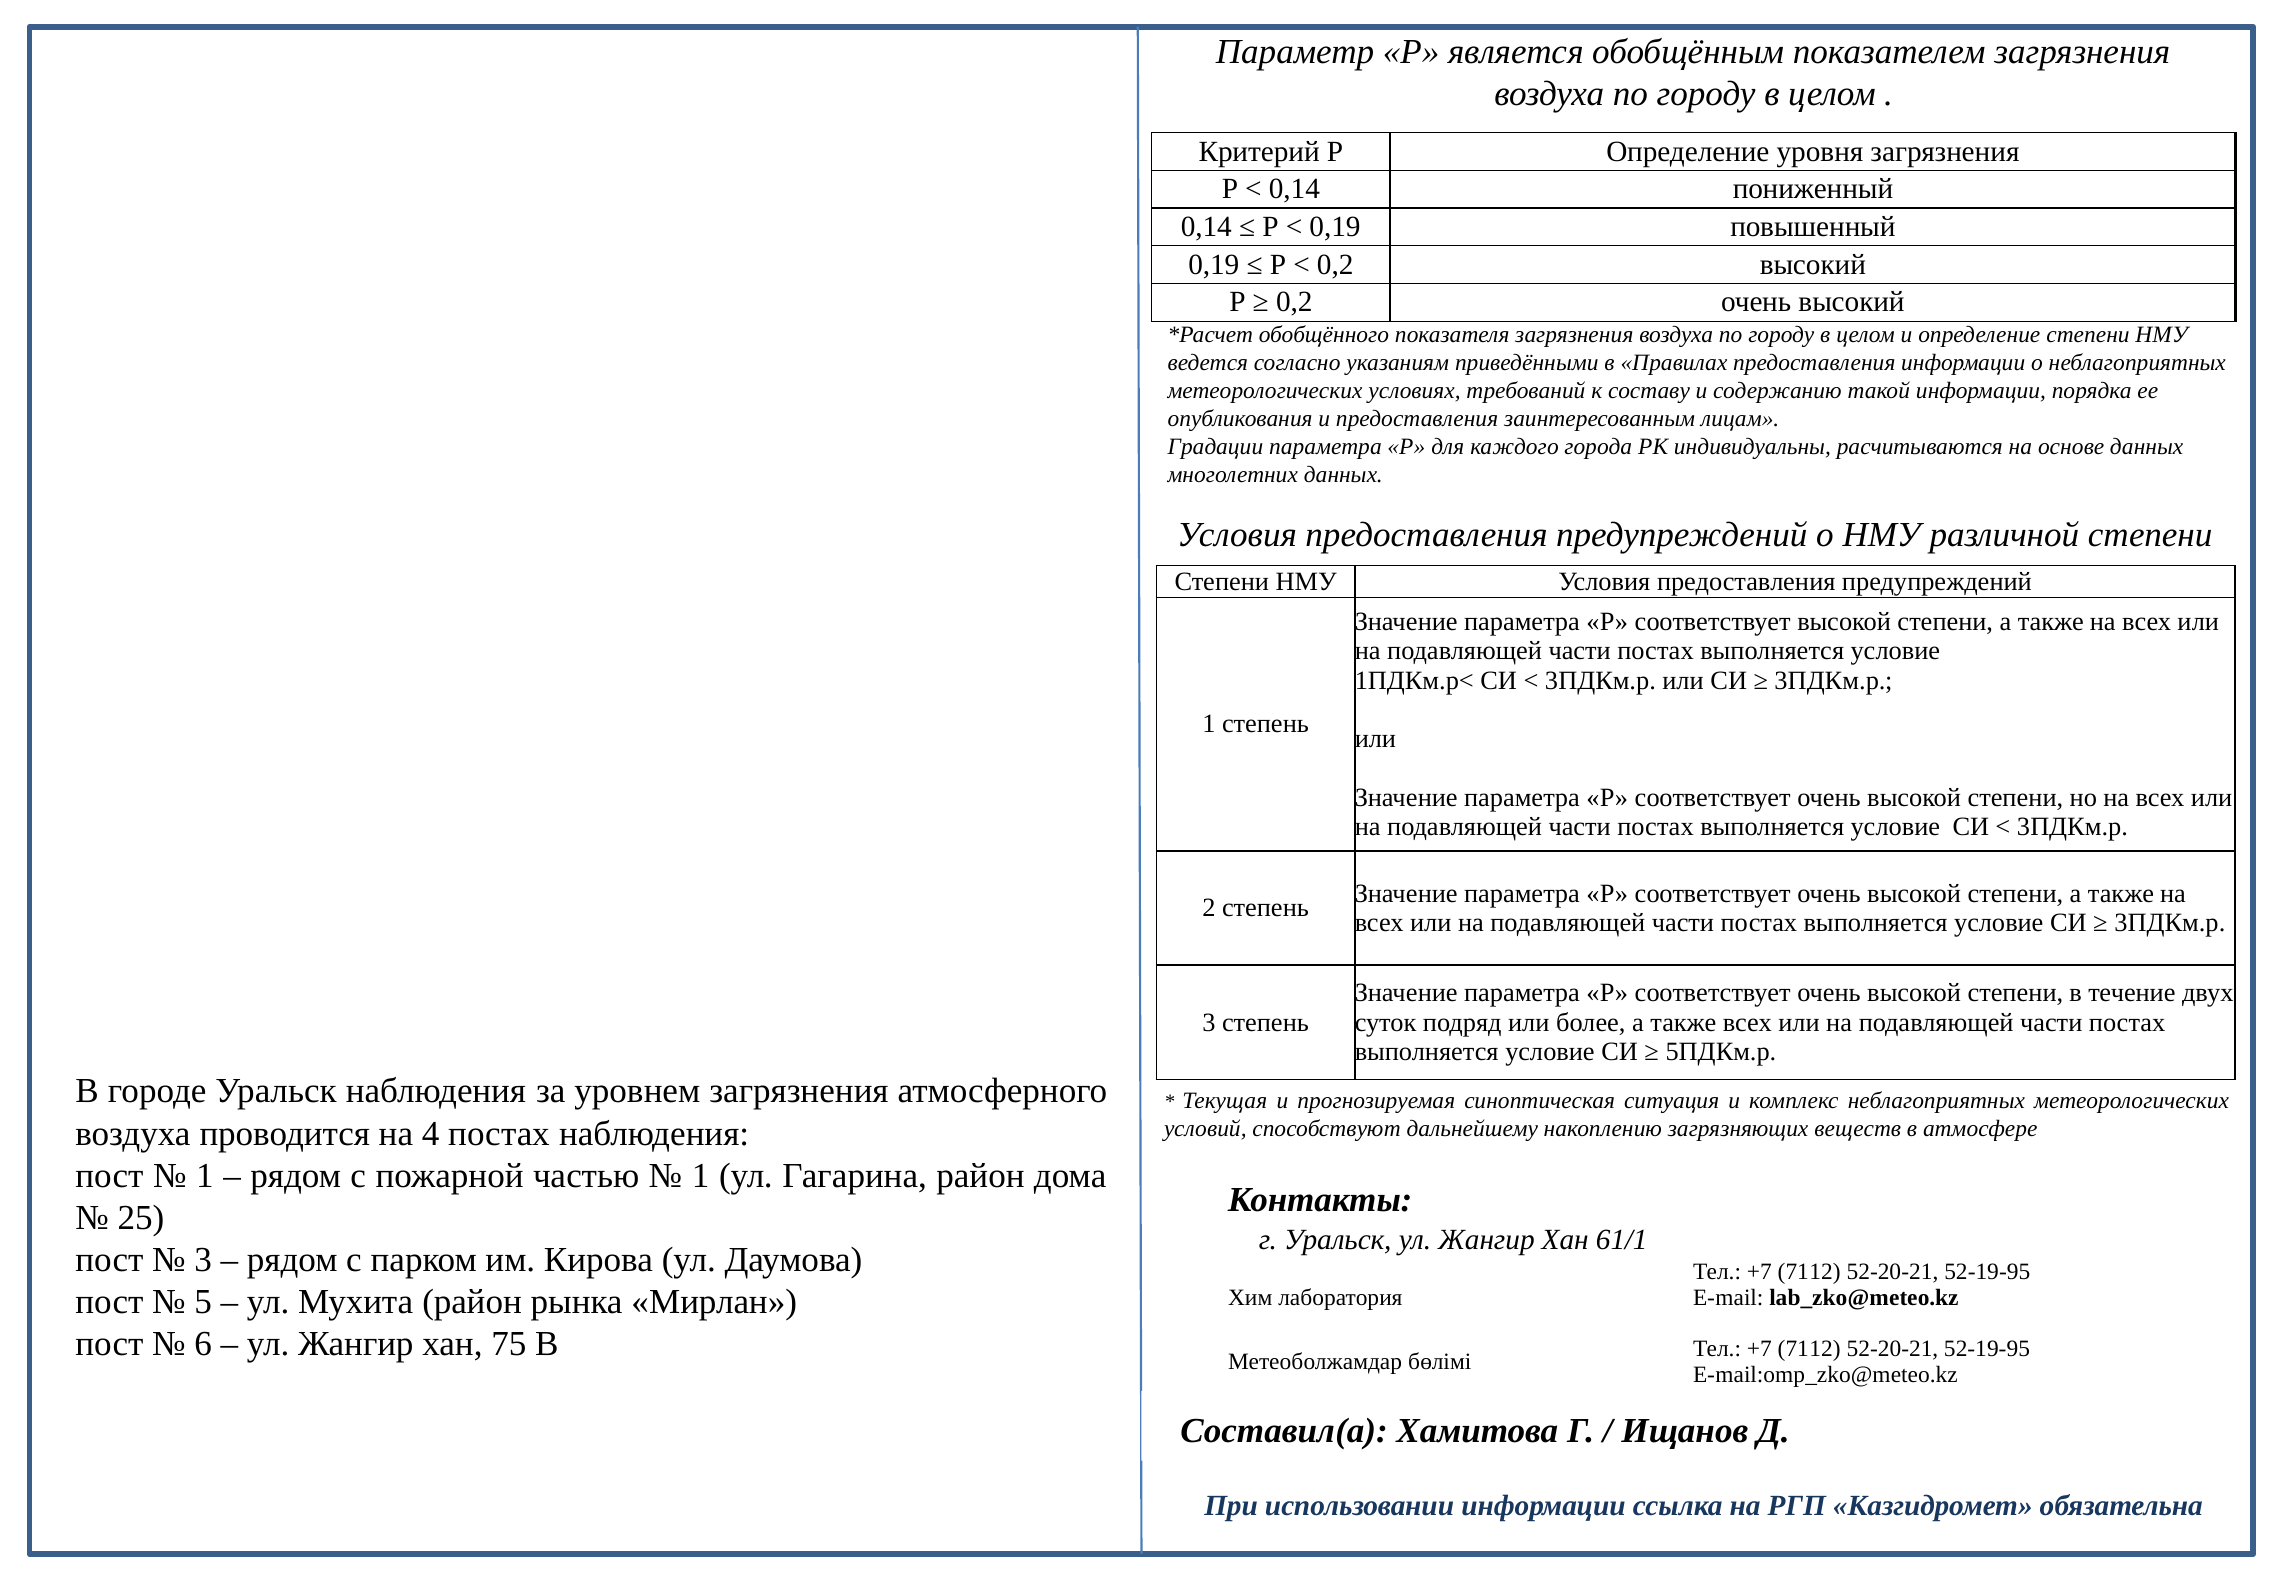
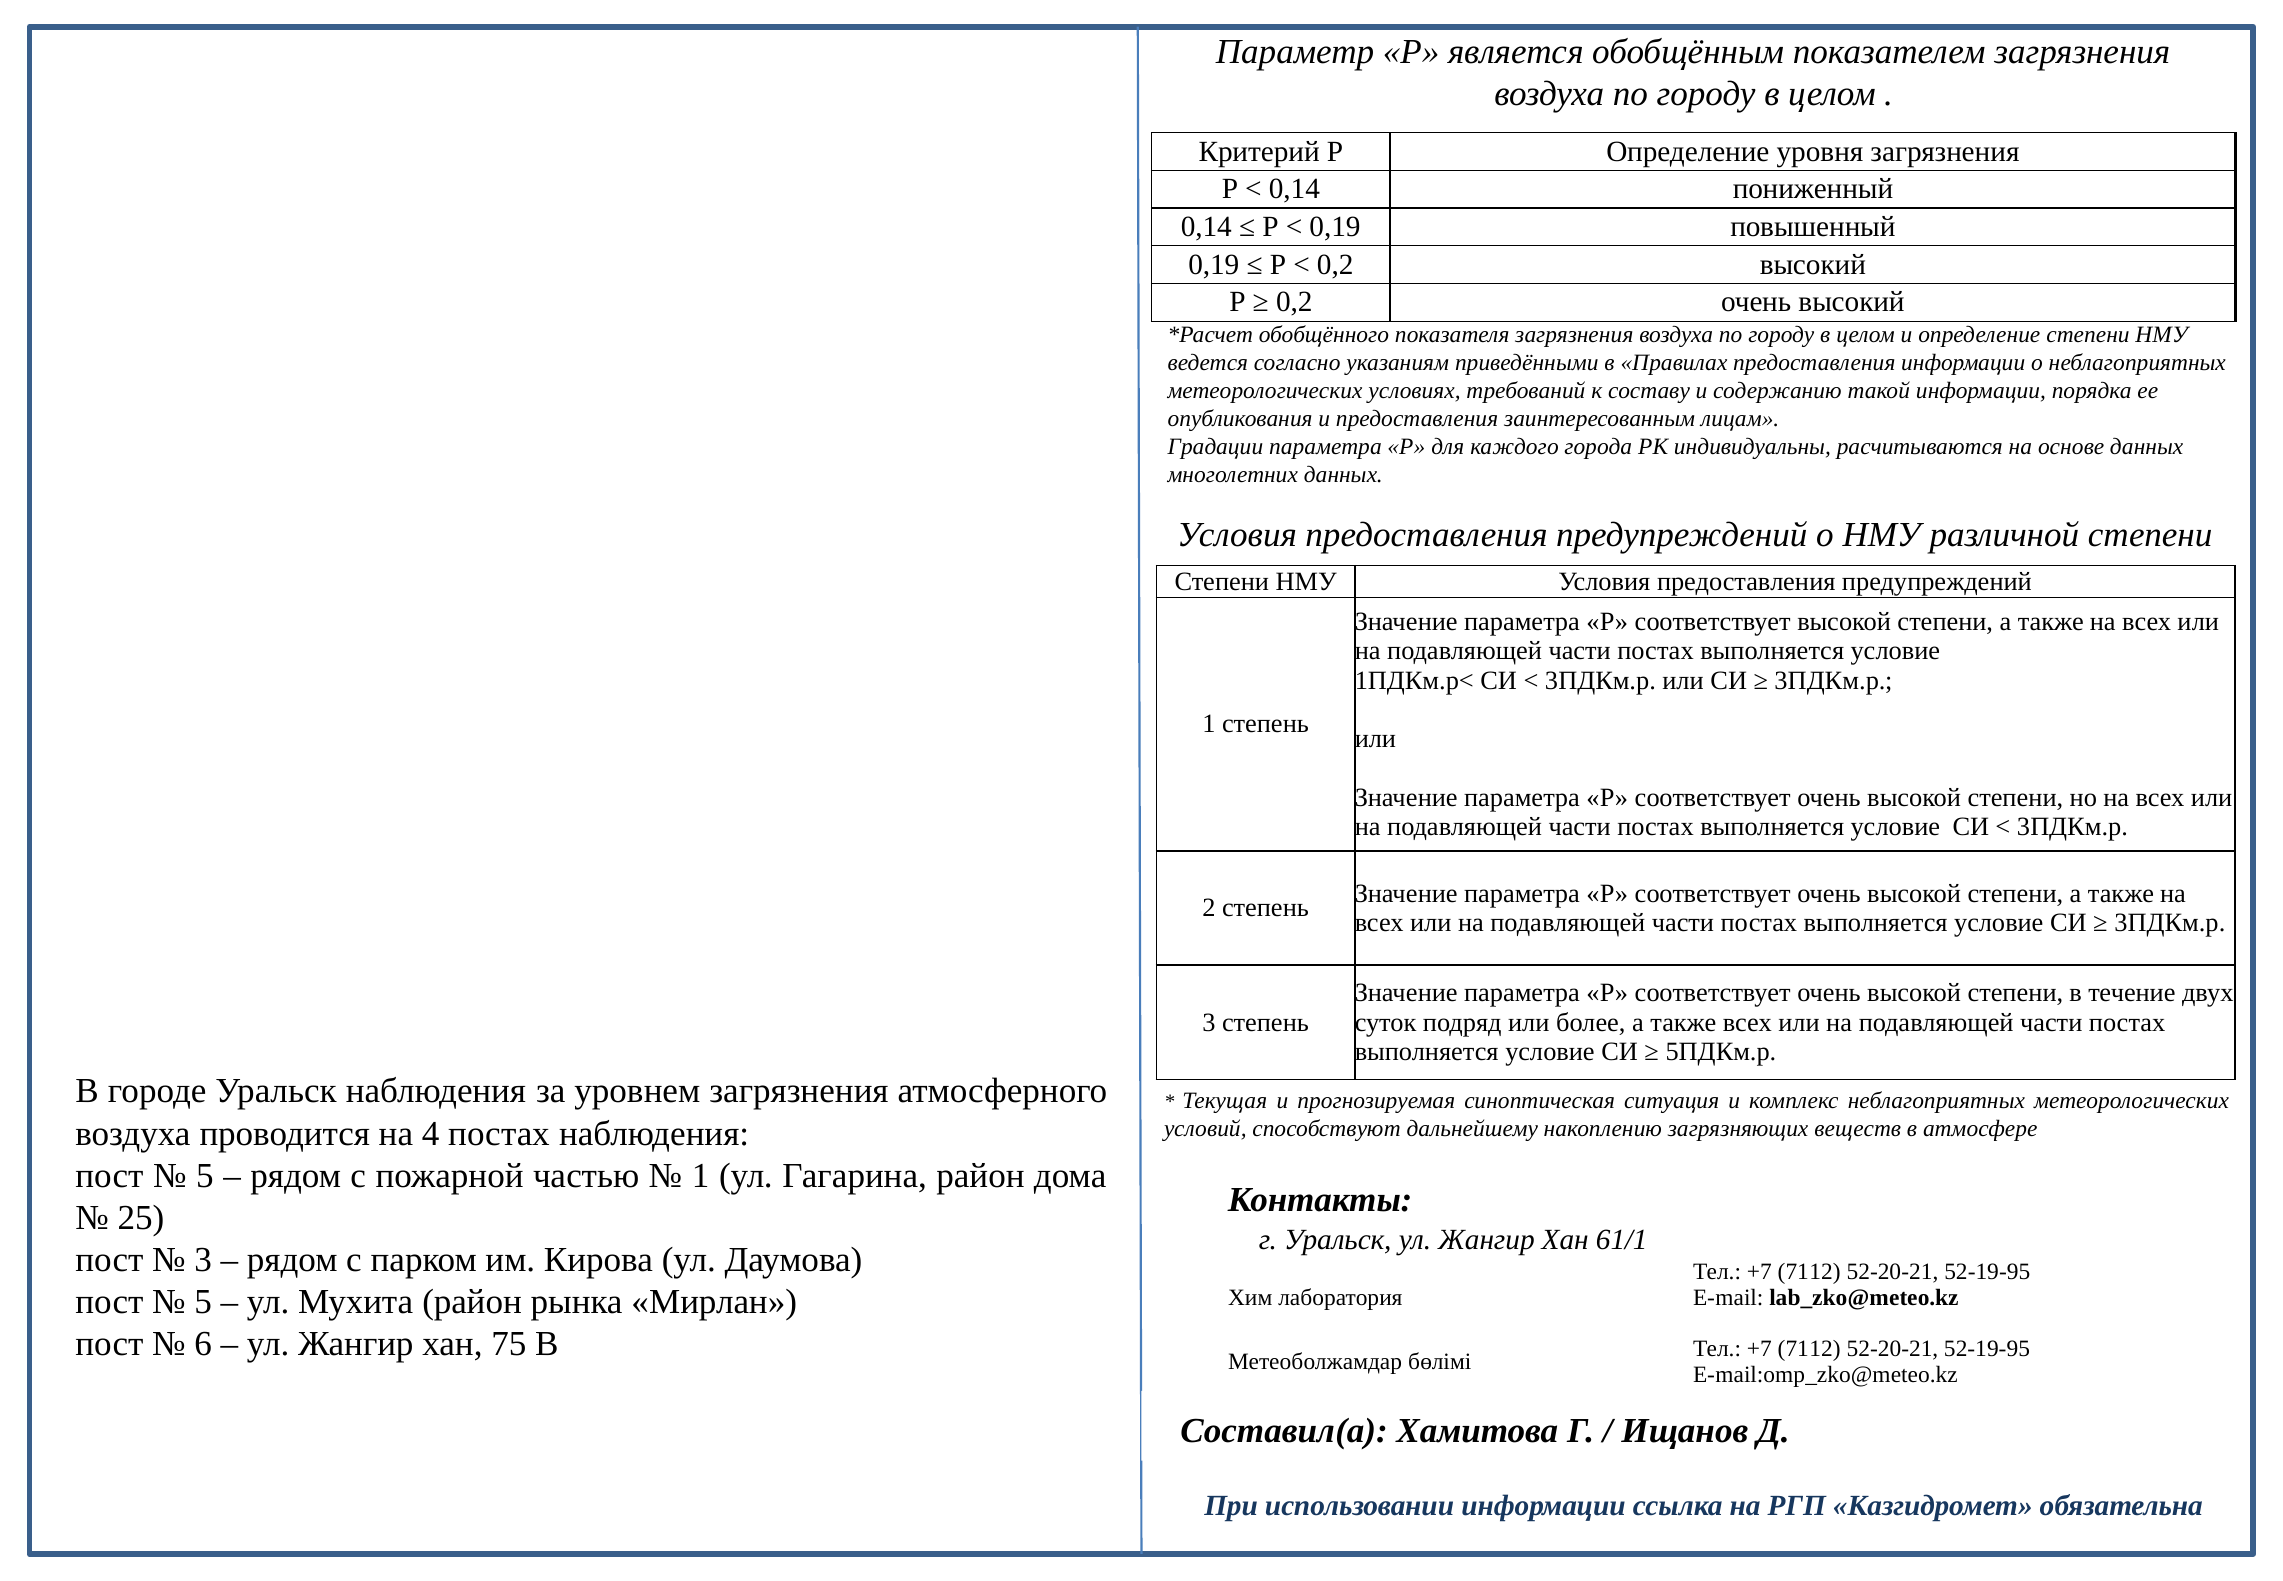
1 at (205, 1175): 1 -> 5
